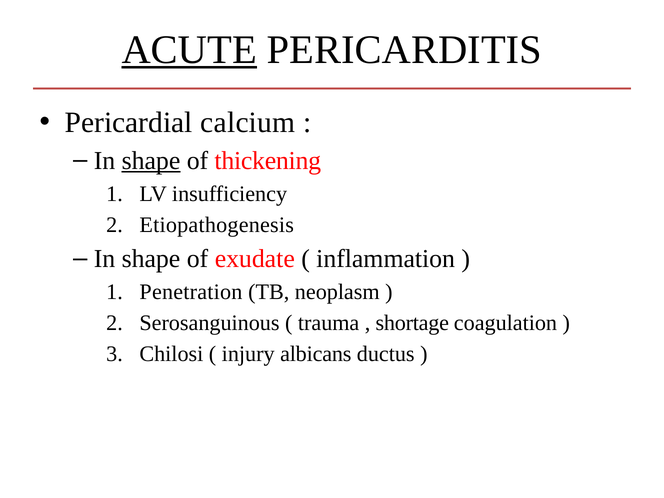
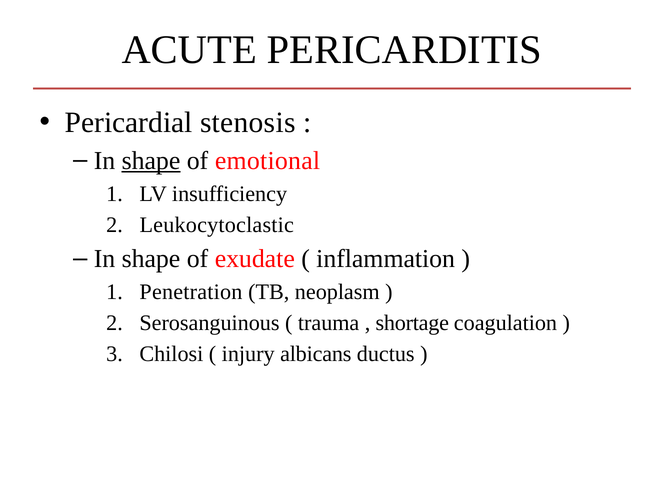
ACUTE underline: present -> none
calcium: calcium -> stenosis
thickening: thickening -> emotional
Etiopathogenesis: Etiopathogenesis -> Leukocytoclastic
